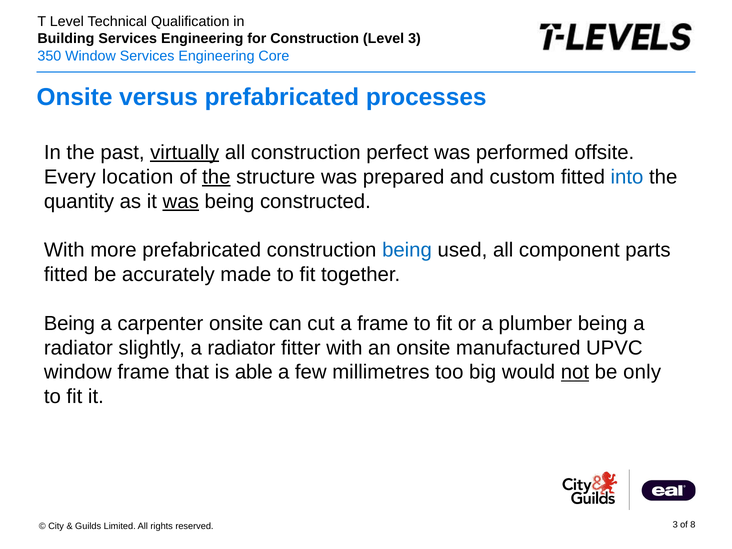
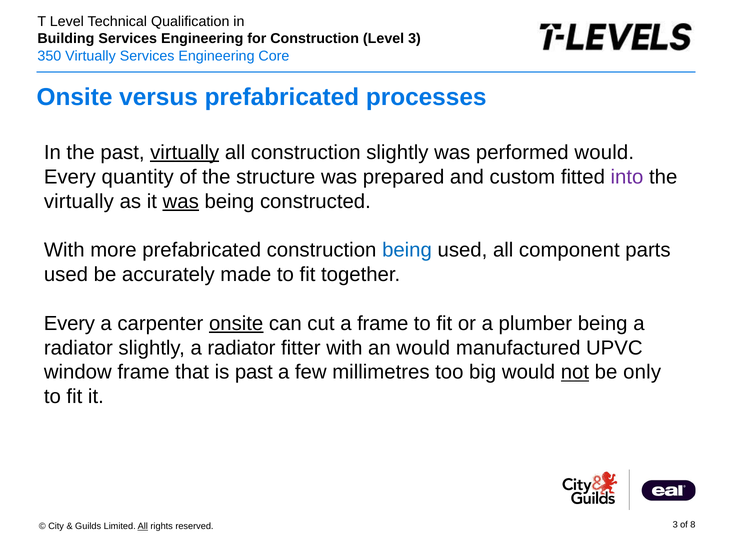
Window at (90, 56): Window -> Virtually
construction perfect: perfect -> slightly
performed offsite: offsite -> would
location: location -> quantity
the at (216, 177) underline: present -> none
into colour: blue -> purple
quantity at (79, 201): quantity -> virtually
fitted at (66, 275): fitted -> used
Being at (69, 323): Being -> Every
onsite at (236, 323) underline: none -> present
an onsite: onsite -> would
is able: able -> past
All at (143, 526) underline: none -> present
